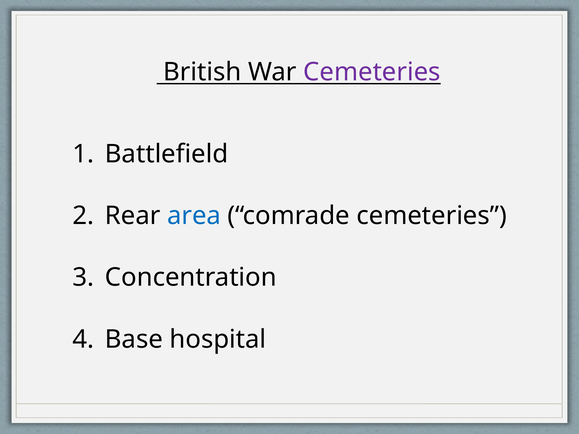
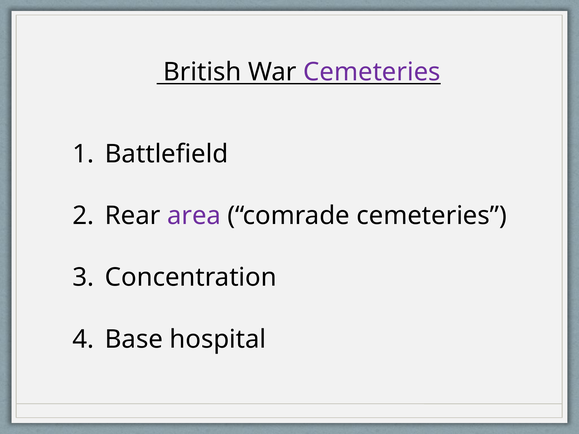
area colour: blue -> purple
